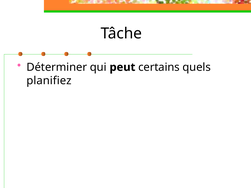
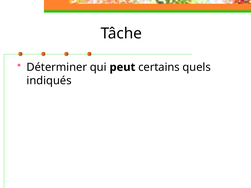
planifiez: planifiez -> indiqués
